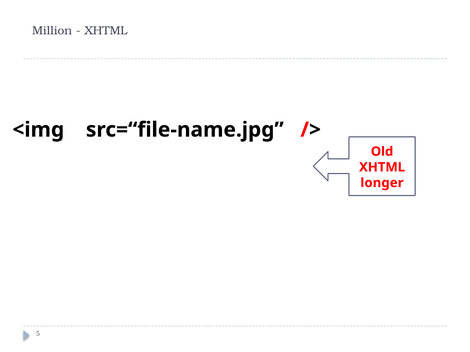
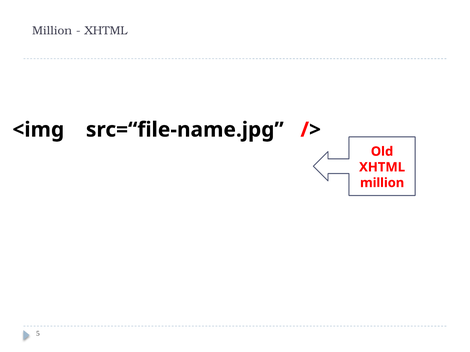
longer at (382, 183): longer -> million
